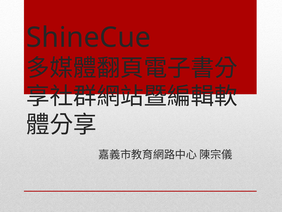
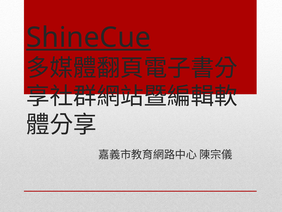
ShineCue underline: none -> present
